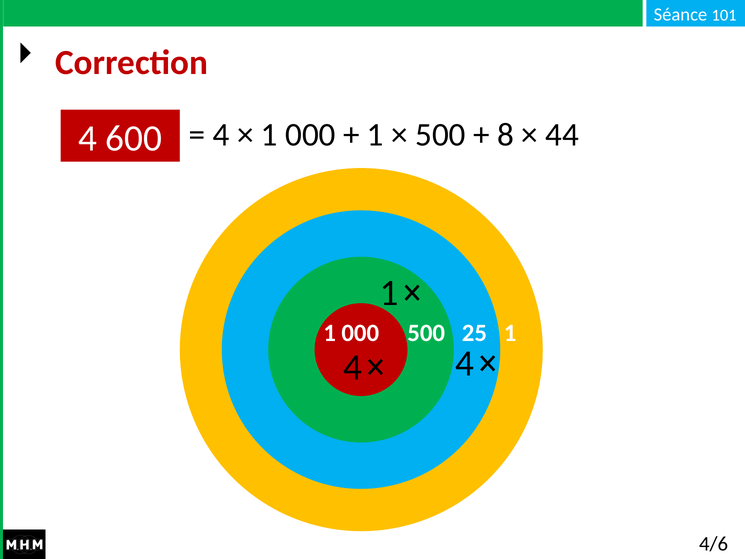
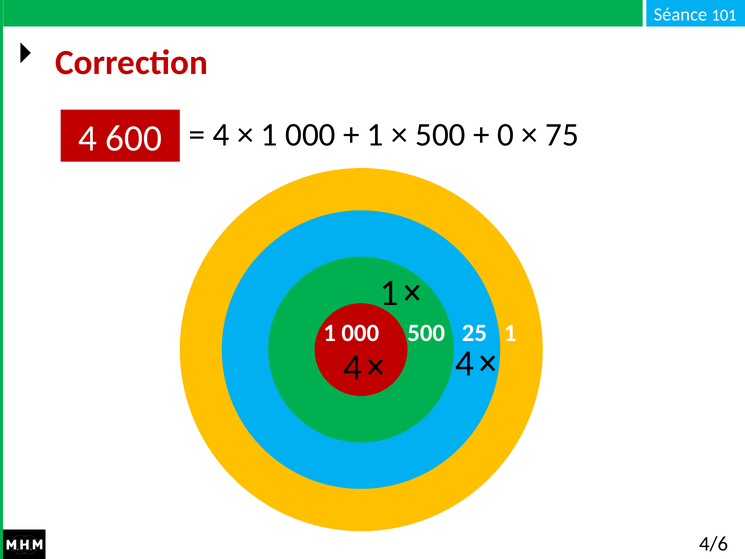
8: 8 -> 0
44: 44 -> 75
